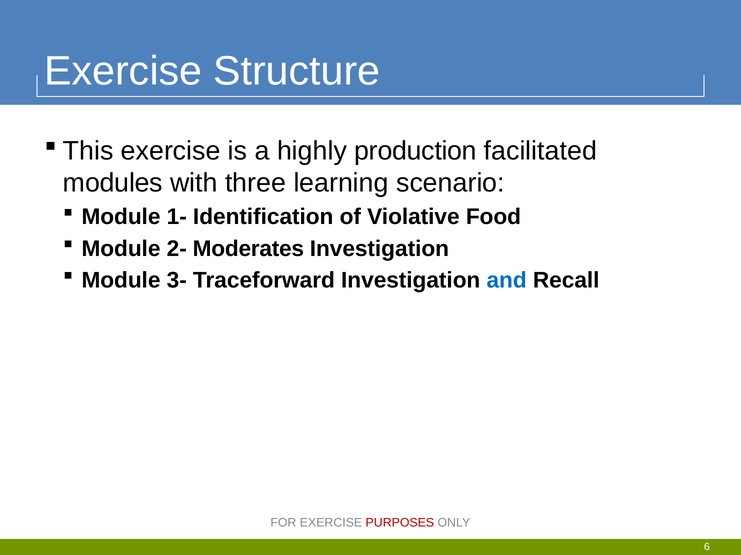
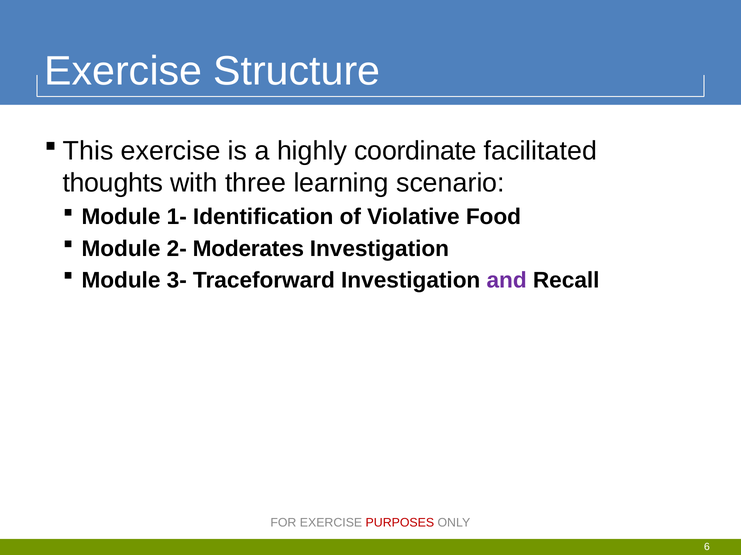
production: production -> coordinate
modules: modules -> thoughts
and colour: blue -> purple
